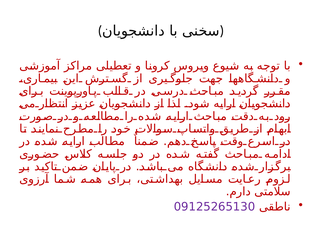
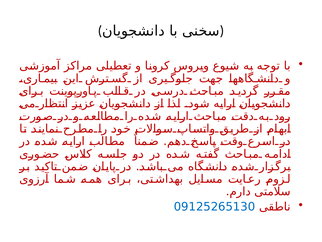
09125265130 colour: purple -> blue
